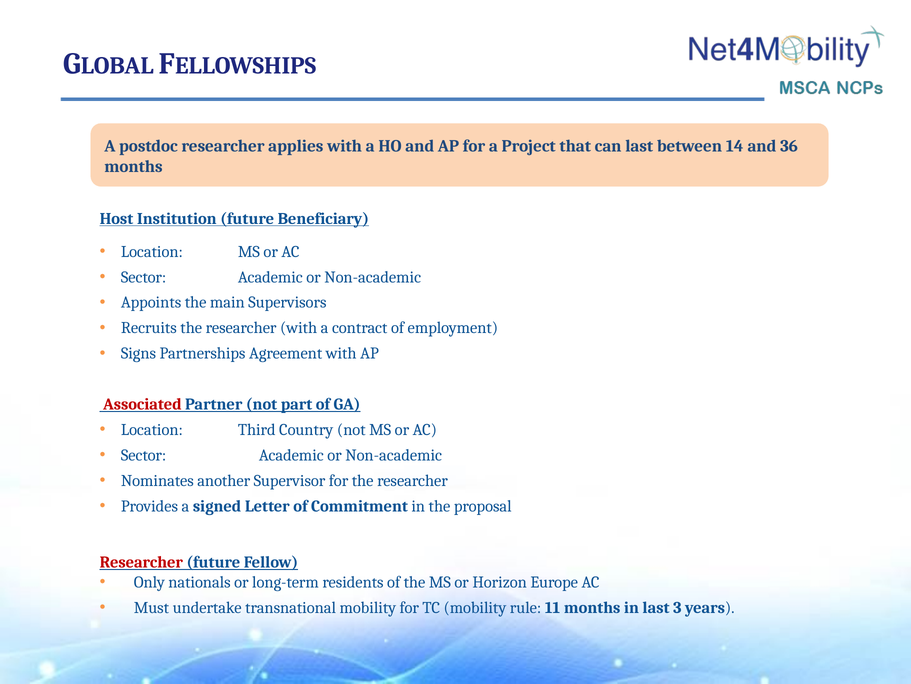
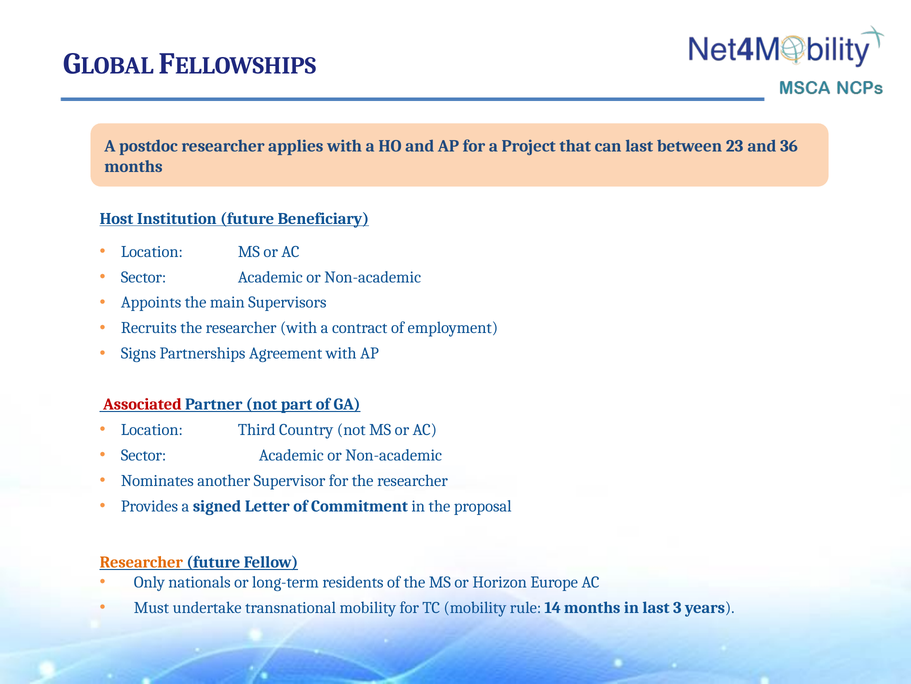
14: 14 -> 23
Researcher at (141, 562) colour: red -> orange
11: 11 -> 14
